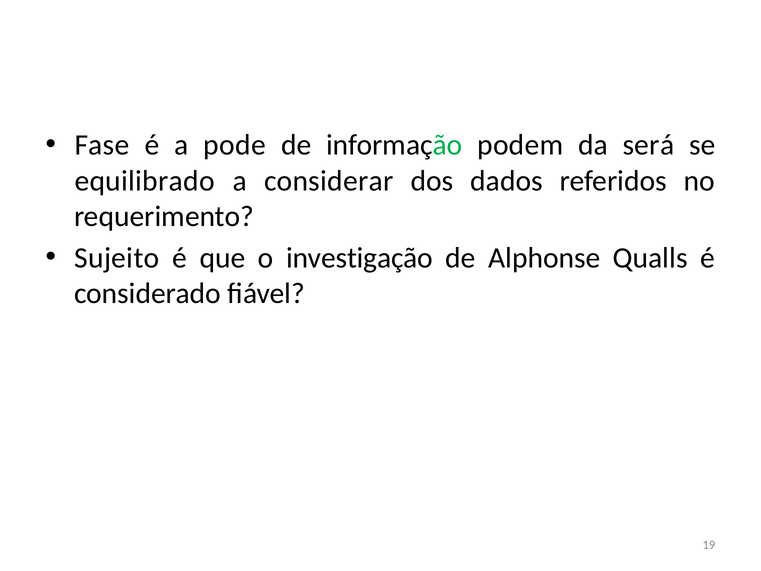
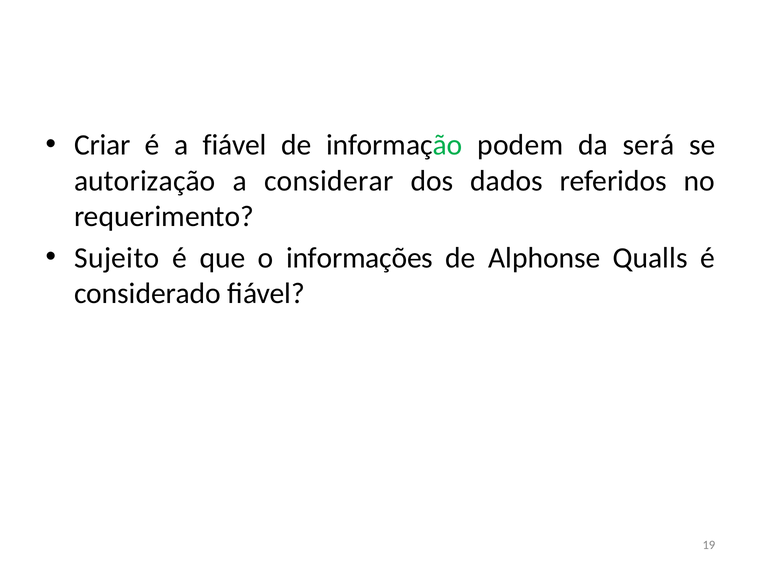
Fase: Fase -> Criar
a pode: pode -> fiável
equilibrado: equilibrado -> autorização
investigação: investigação -> informações
